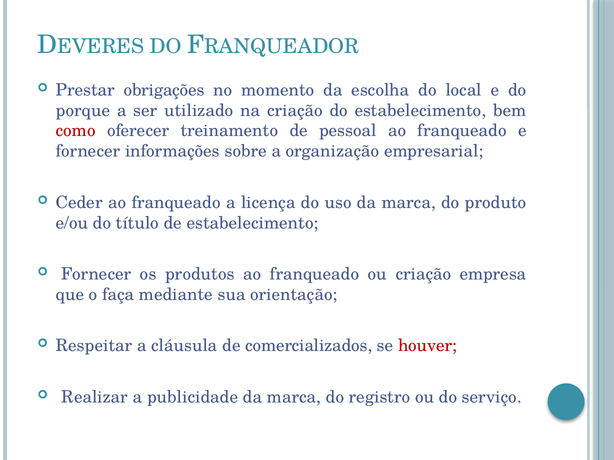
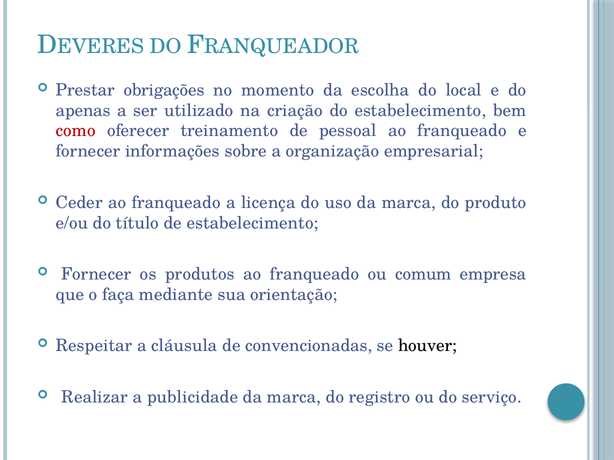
porque: porque -> apenas
ou criação: criação -> comum
comercializados: comercializados -> convencionadas
houver colour: red -> black
